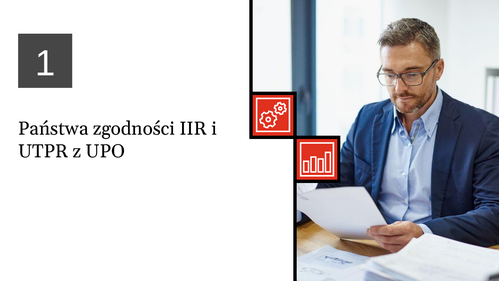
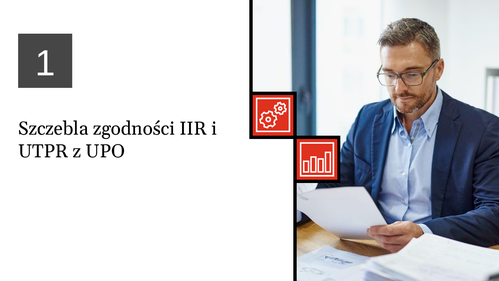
Państwa: Państwa -> Szczebla
